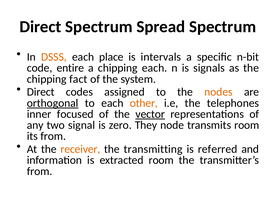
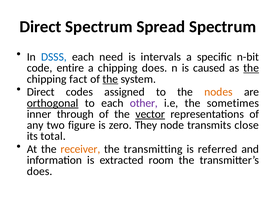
DSSS colour: orange -> blue
place: place -> need
chipping each: each -> does
signals: signals -> caused
the at (251, 68) underline: none -> present
the at (110, 79) underline: none -> present
other colour: orange -> purple
telephones: telephones -> sometimes
focused: focused -> through
signal: signal -> figure
transmits room: room -> close
its from: from -> total
from at (40, 171): from -> does
